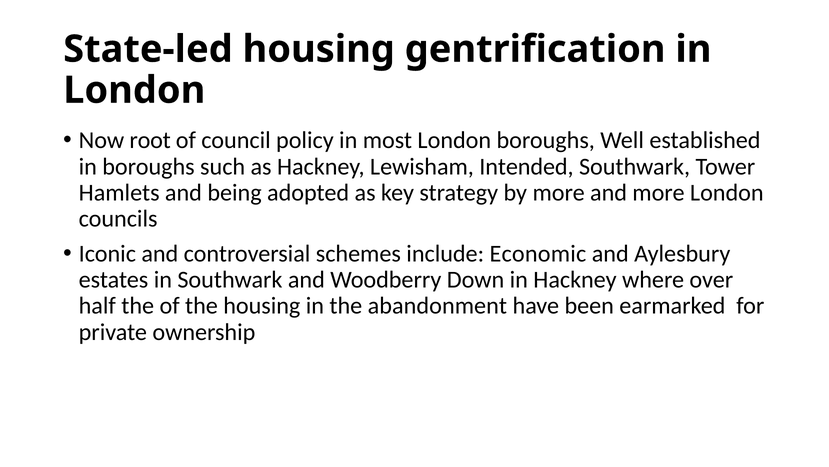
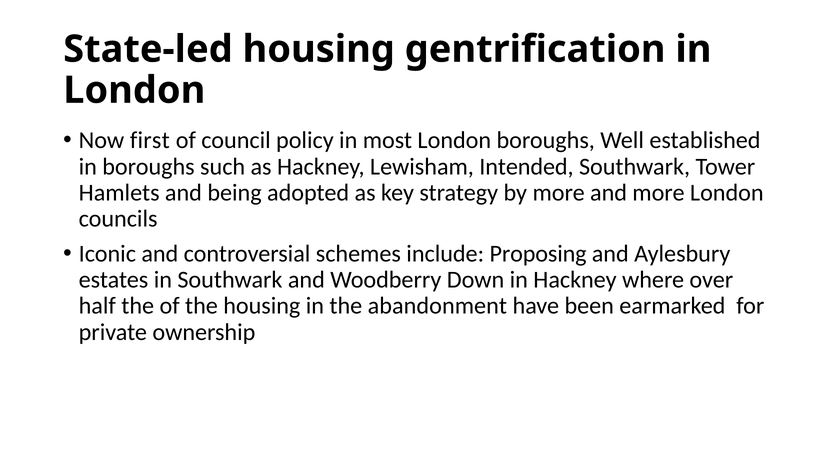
root: root -> first
Economic: Economic -> Proposing
